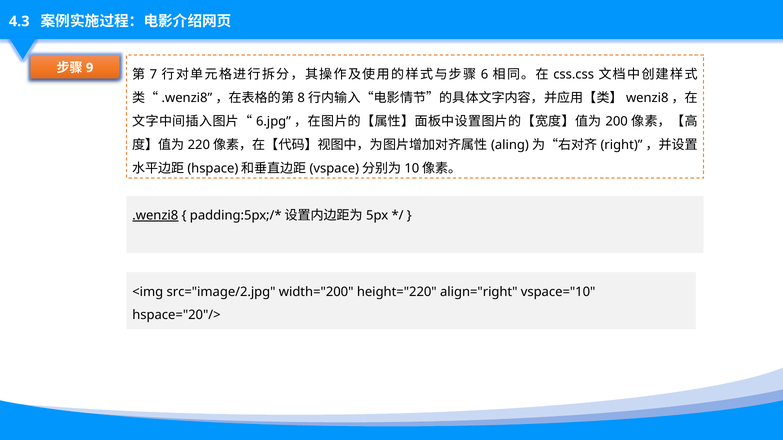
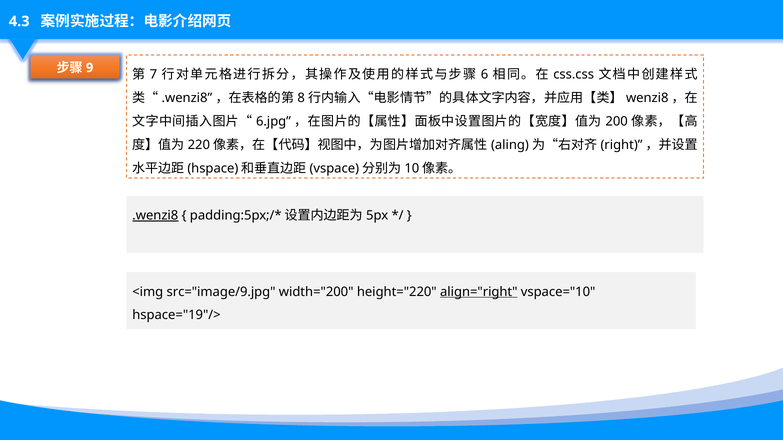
src="image/2.jpg: src="image/2.jpg -> src="image/9.jpg
align="right underline: none -> present
hspace="20"/>: hspace="20"/> -> hspace="19"/>
